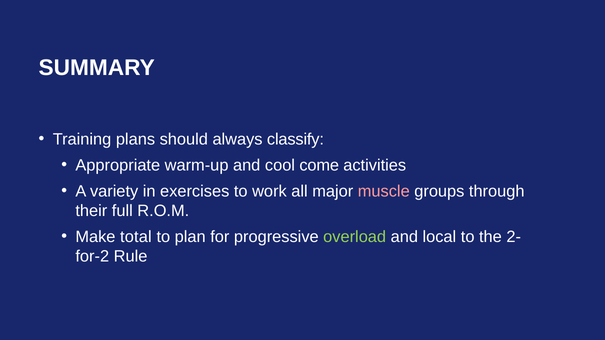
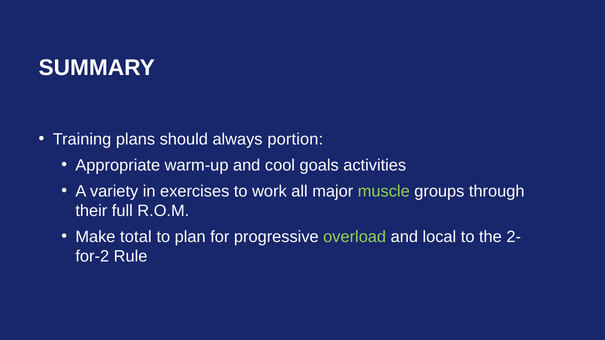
classify: classify -> portion
come: come -> goals
muscle colour: pink -> light green
